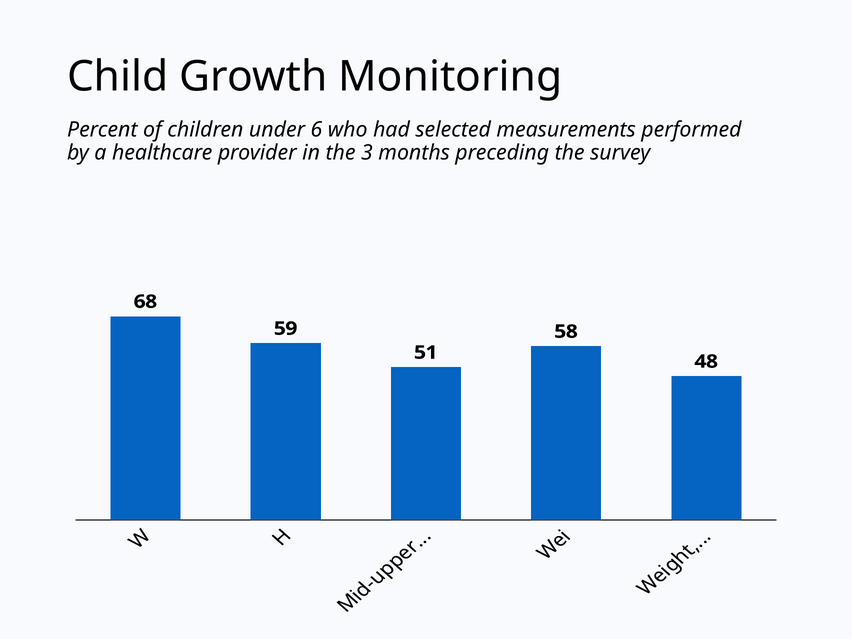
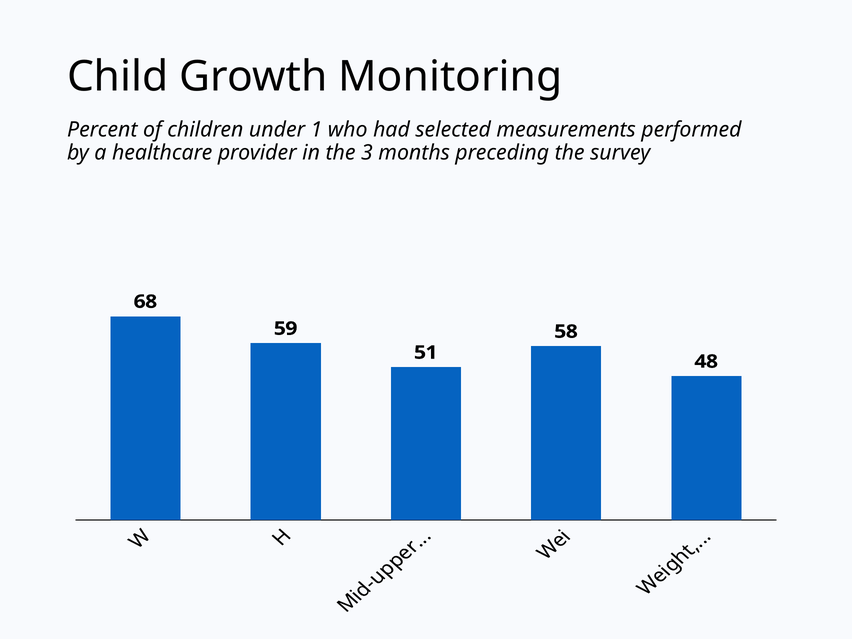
6: 6 -> 1
